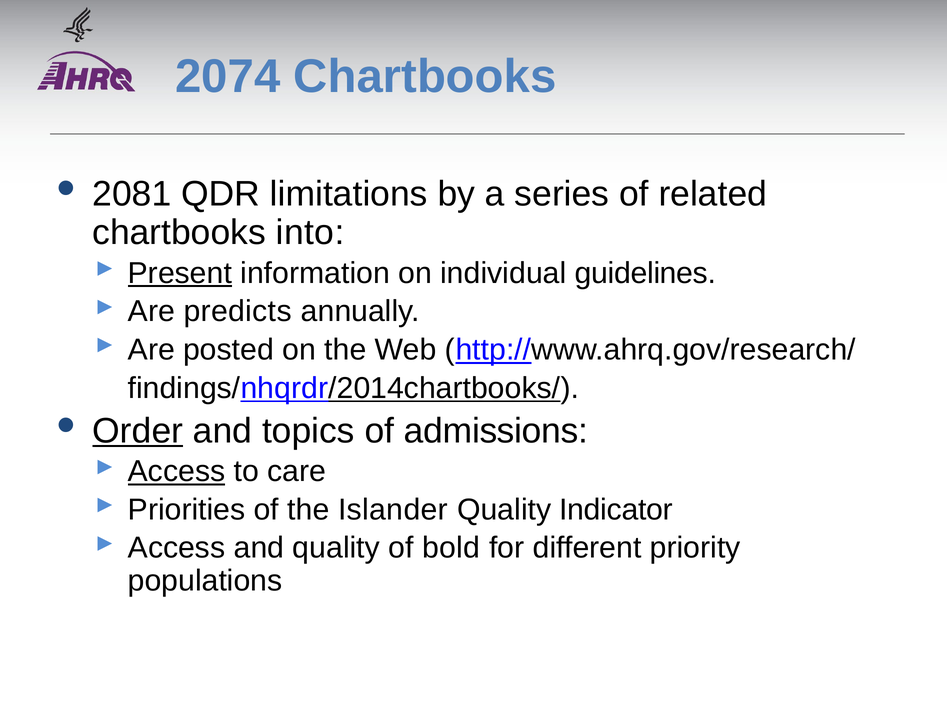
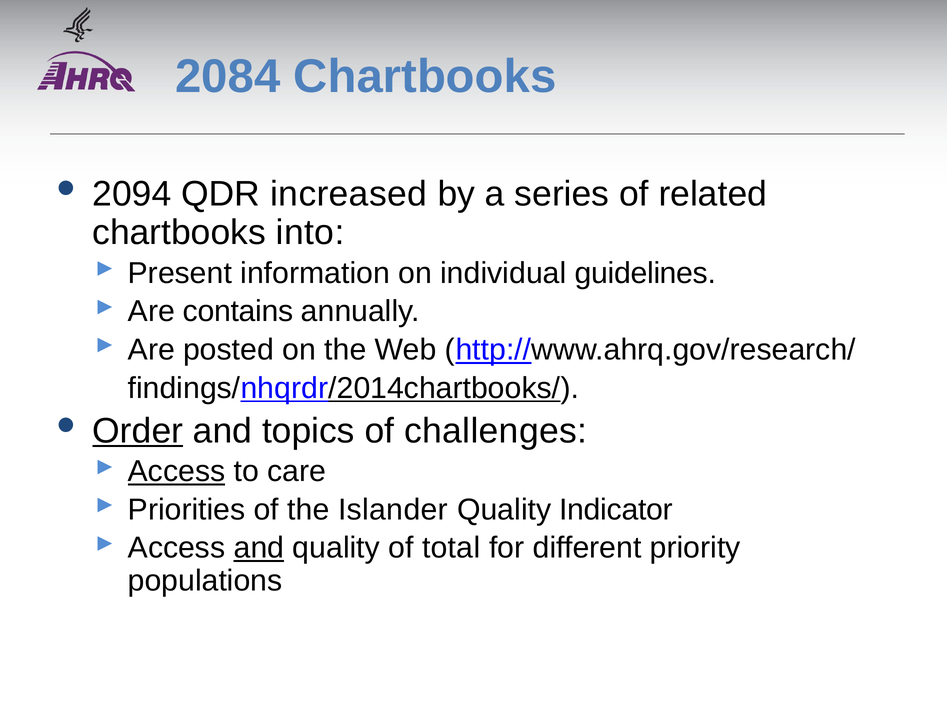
2074: 2074 -> 2084
2081: 2081 -> 2094
limitations: limitations -> increased
Present underline: present -> none
predicts: predicts -> contains
admissions: admissions -> challenges
and at (259, 548) underline: none -> present
bold: bold -> total
